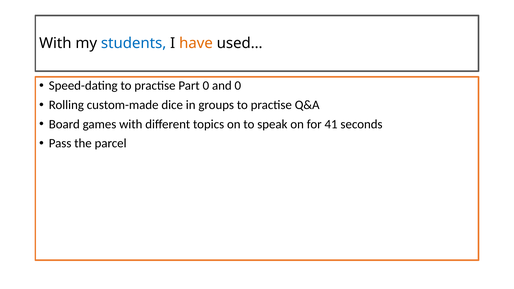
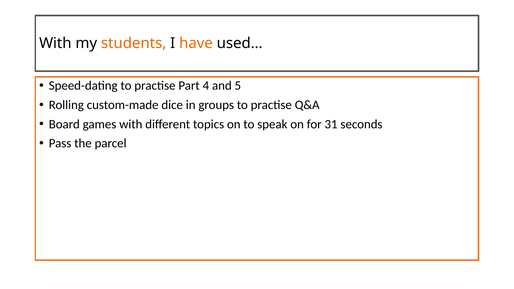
students colour: blue -> orange
Part 0: 0 -> 4
and 0: 0 -> 5
41: 41 -> 31
